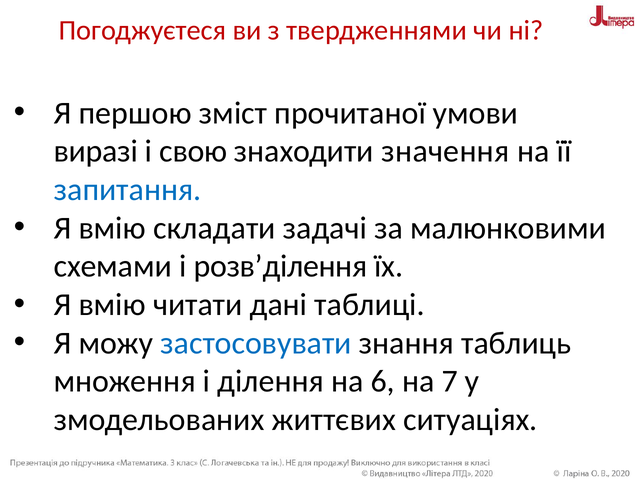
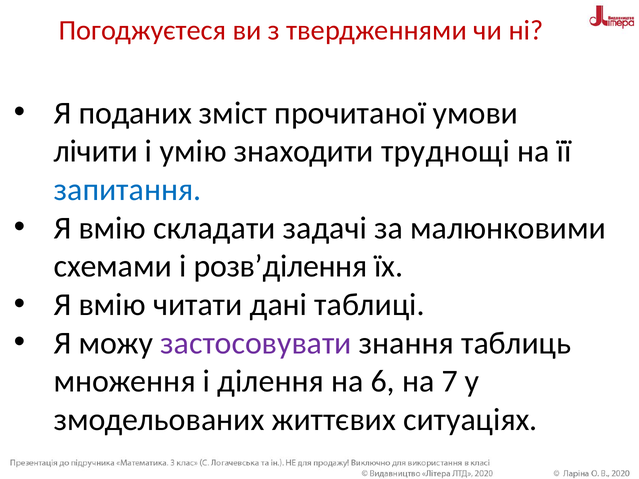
першою: першою -> поданих
виразі: виразі -> лічити
свою: свою -> умію
значення: значення -> труднощі
застосовувати colour: blue -> purple
